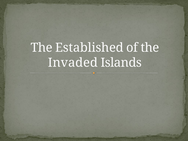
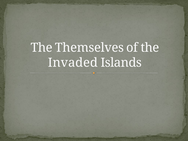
Established: Established -> Themselves
